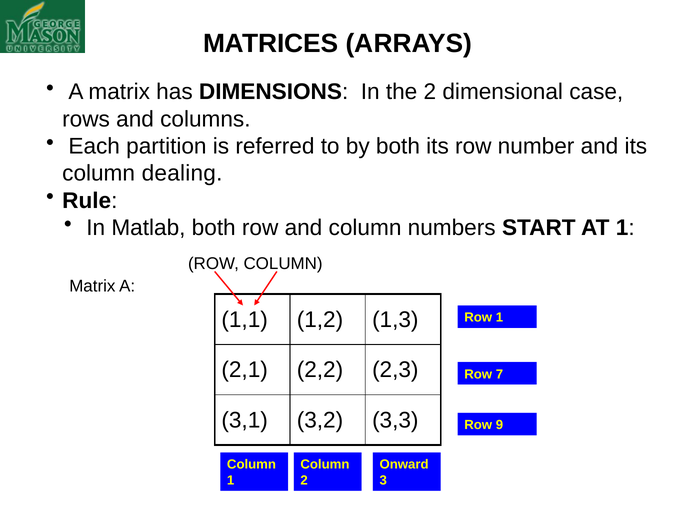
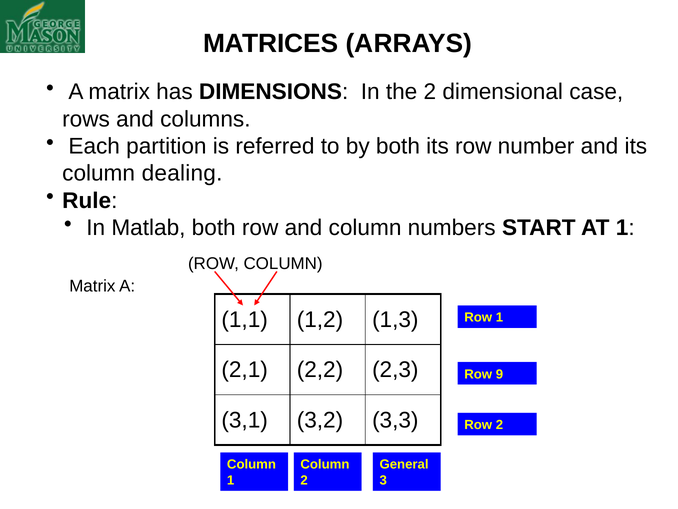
7: 7 -> 9
Row 9: 9 -> 2
Onward: Onward -> General
